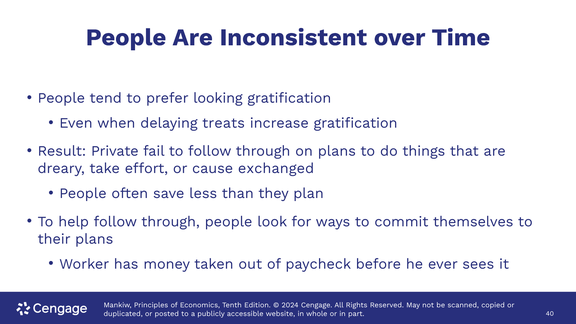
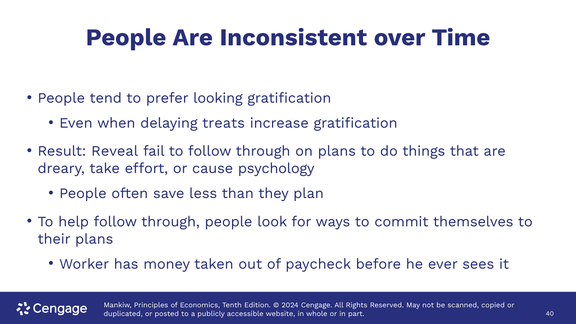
Private: Private -> Reveal
exchanged: exchanged -> psychology
